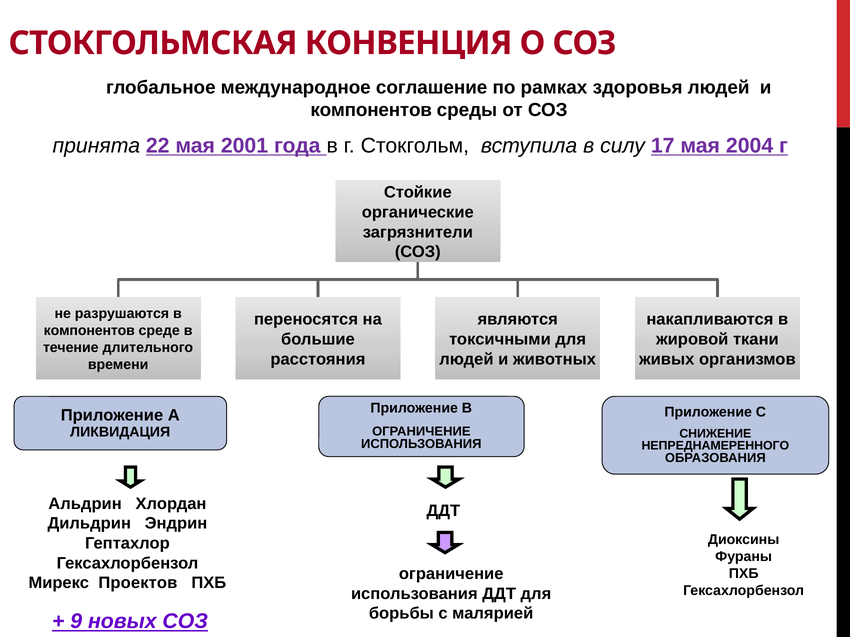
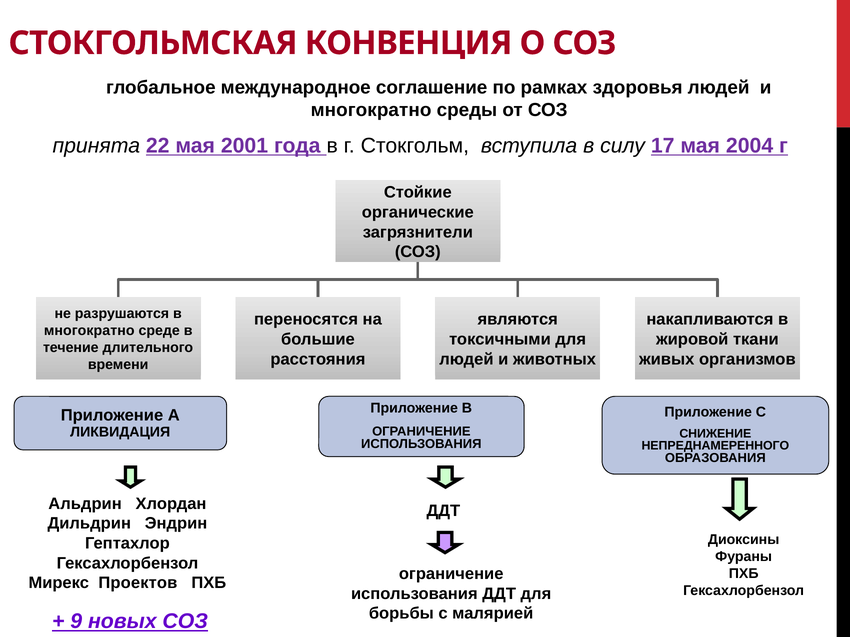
компонентов at (371, 110): компонентов -> многократно
компонентов at (89, 331): компонентов -> многократно
